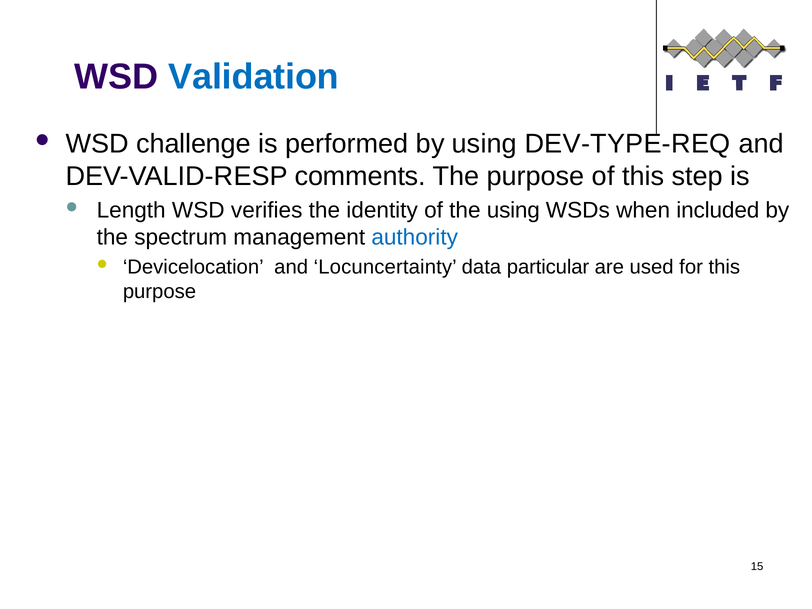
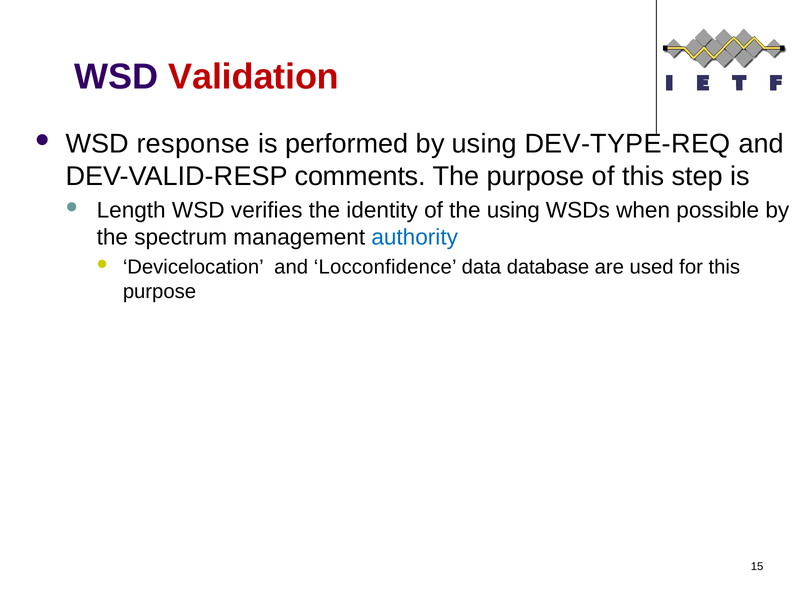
Validation colour: blue -> red
challenge: challenge -> response
included: included -> possible
Locuncertainty: Locuncertainty -> Locconfidence
particular: particular -> database
